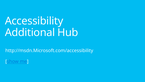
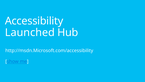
Additional: Additional -> Launched
